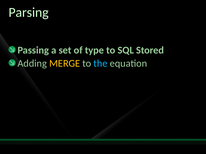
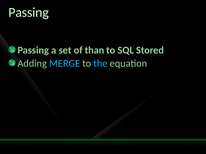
Parsing at (29, 13): Parsing -> Passing
type: type -> than
MERGE colour: yellow -> light blue
